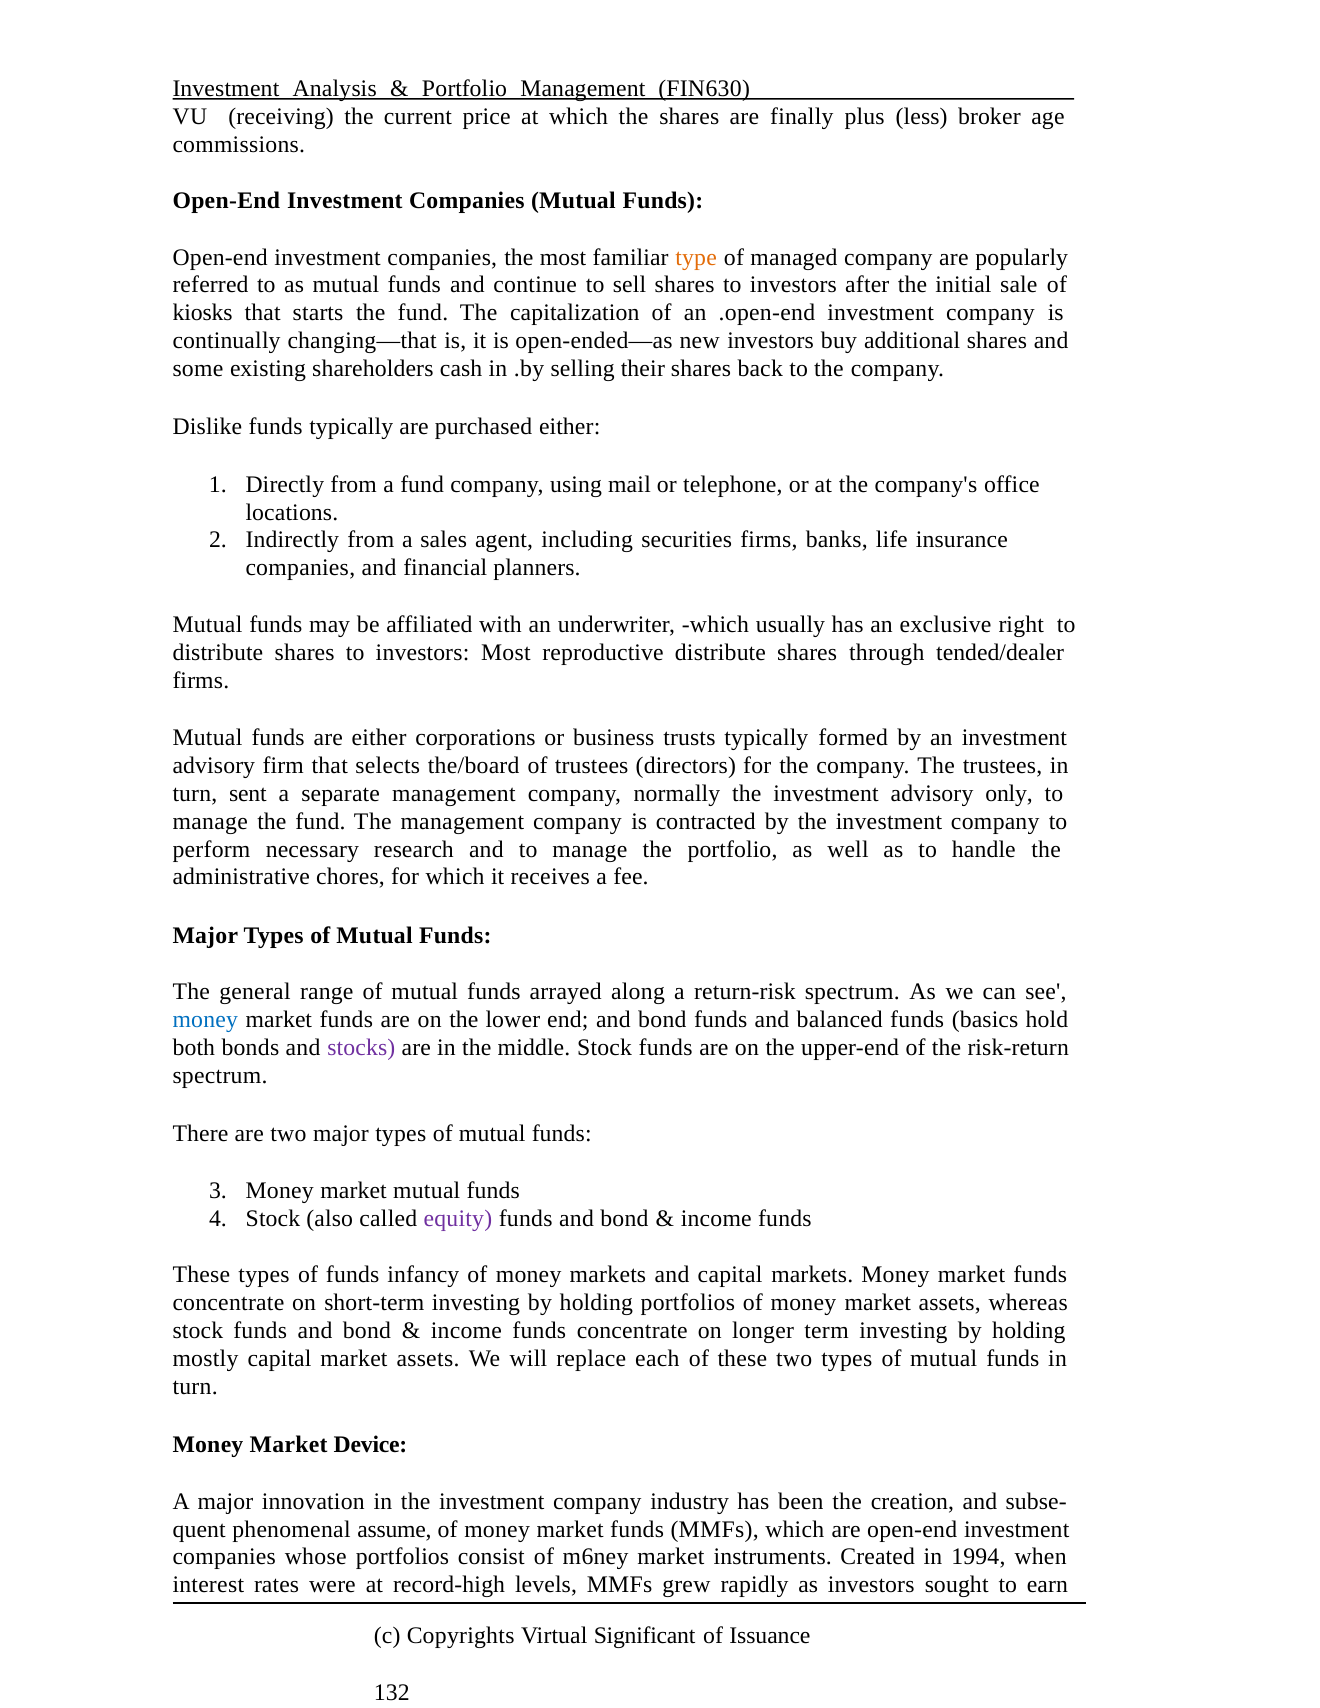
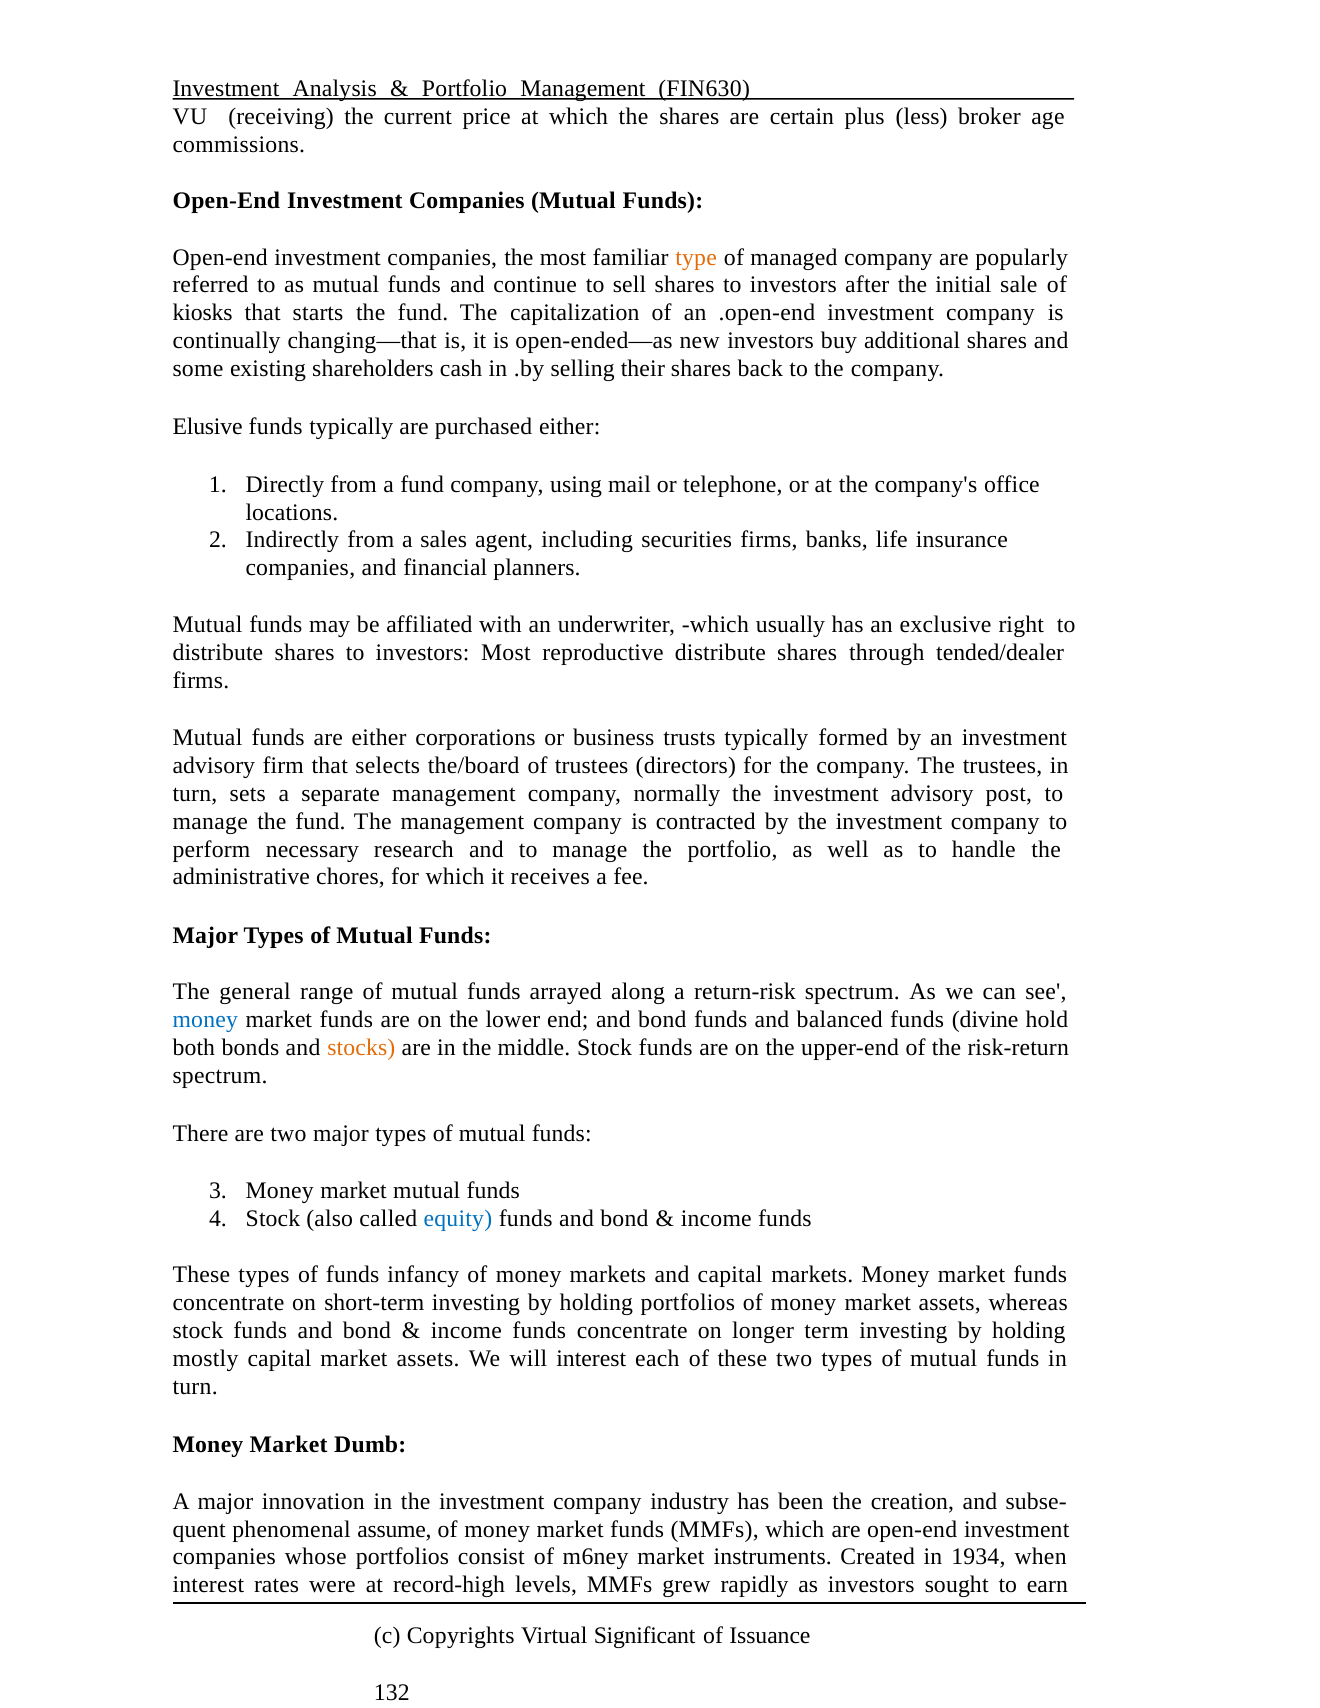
finally: finally -> certain
Dislike: Dislike -> Elusive
sent: sent -> sets
only: only -> post
basics: basics -> divine
stocks colour: purple -> orange
equity colour: purple -> blue
will replace: replace -> interest
Device: Device -> Dumb
1994: 1994 -> 1934
